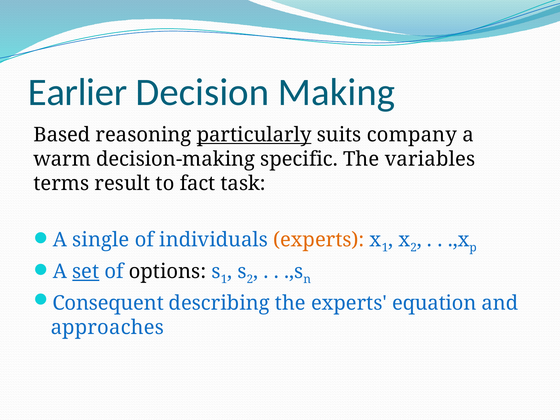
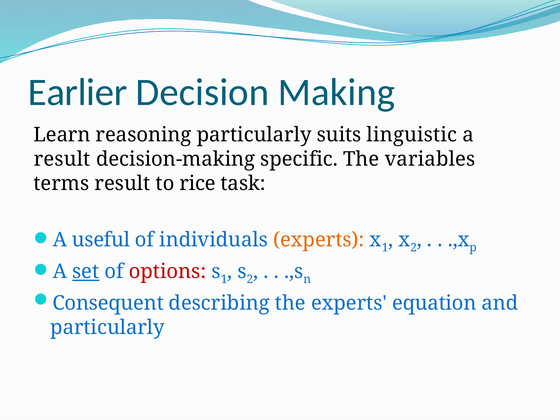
Based: Based -> Learn
particularly at (254, 135) underline: present -> none
company: company -> linguistic
warm at (62, 159): warm -> result
fact: fact -> rice
single: single -> useful
options colour: black -> red
approaches at (107, 327): approaches -> particularly
